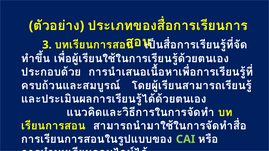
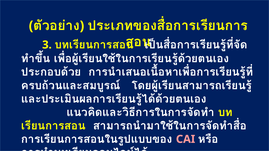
CAI colour: light green -> pink
